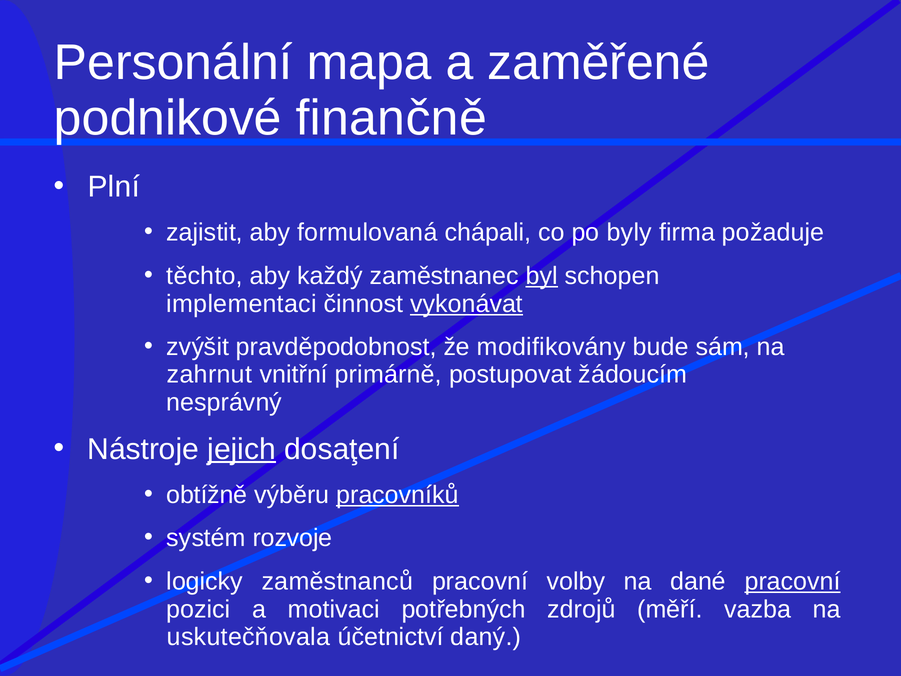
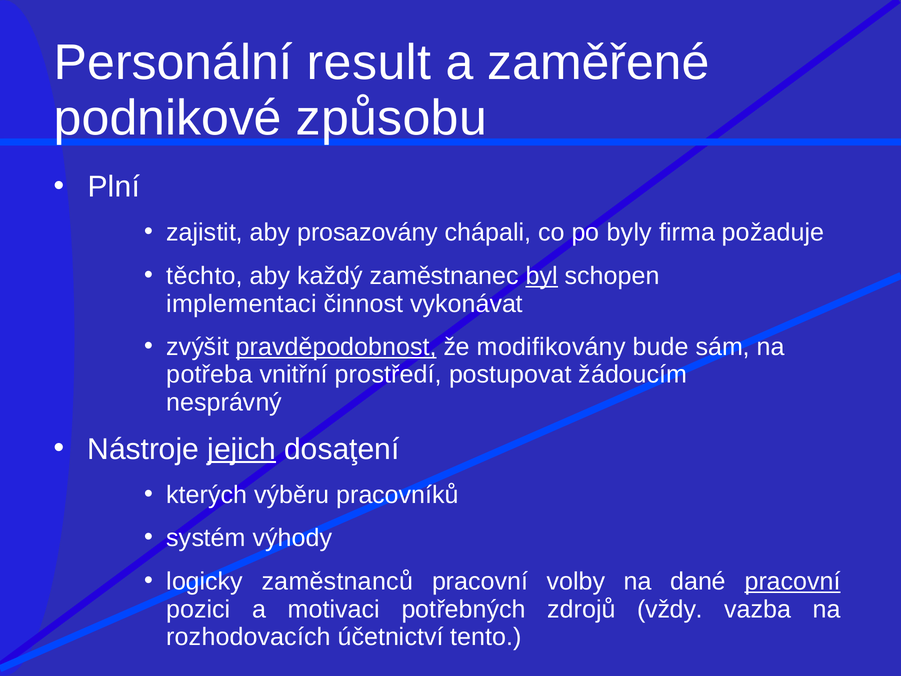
mapa: mapa -> result
finančně: finančně -> způsobu
formulovaná: formulovaná -> prosazovány
vykonávat underline: present -> none
pravděpodobnost underline: none -> present
zahrnut: zahrnut -> potřeba
primárně: primárně -> prostředí
obtížně: obtížně -> kterých
pracovníků underline: present -> none
rozvoje: rozvoje -> výhody
měří: měří -> vždy
uskutečňovala: uskutečňovala -> rozhodovacích
daný: daný -> tento
